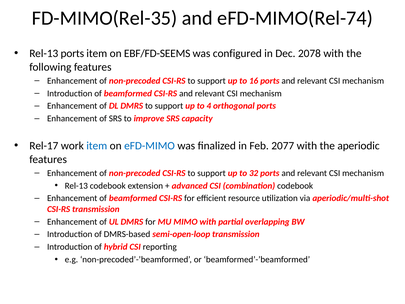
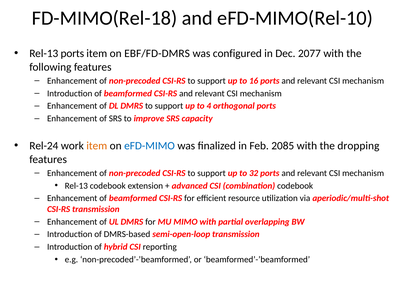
FD-MIMO(Rel-35: FD-MIMO(Rel-35 -> FD-MIMO(Rel-18
eFD-MIMO(Rel-74: eFD-MIMO(Rel-74 -> eFD-MIMO(Rel-10
EBF/FD-SEEMS: EBF/FD-SEEMS -> EBF/FD-DMRS
2078: 2078 -> 2077
Rel-17: Rel-17 -> Rel-24
item at (97, 146) colour: blue -> orange
2077: 2077 -> 2085
aperiodic: aperiodic -> dropping
